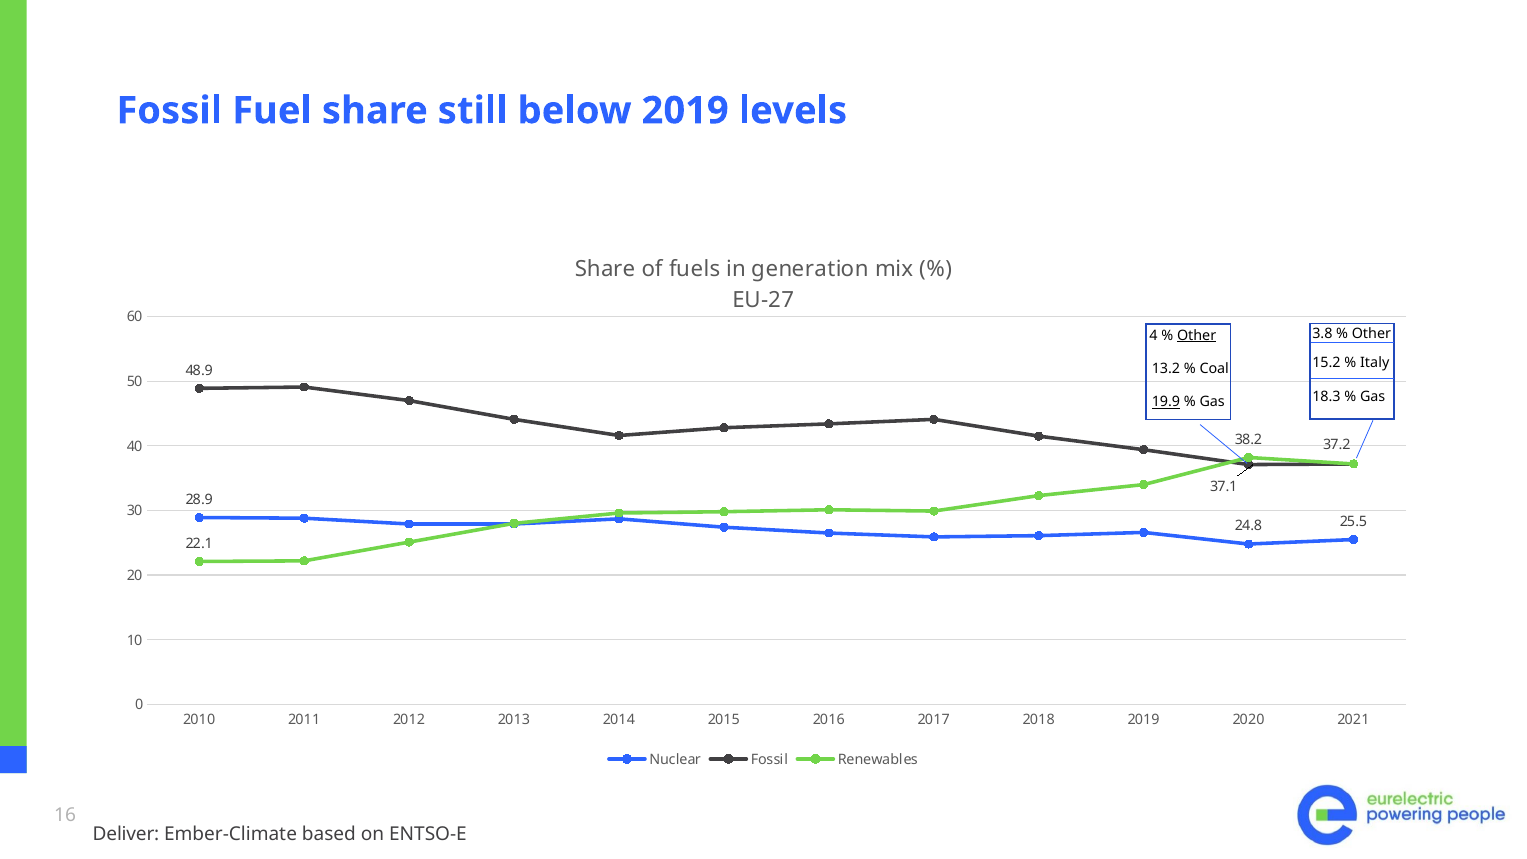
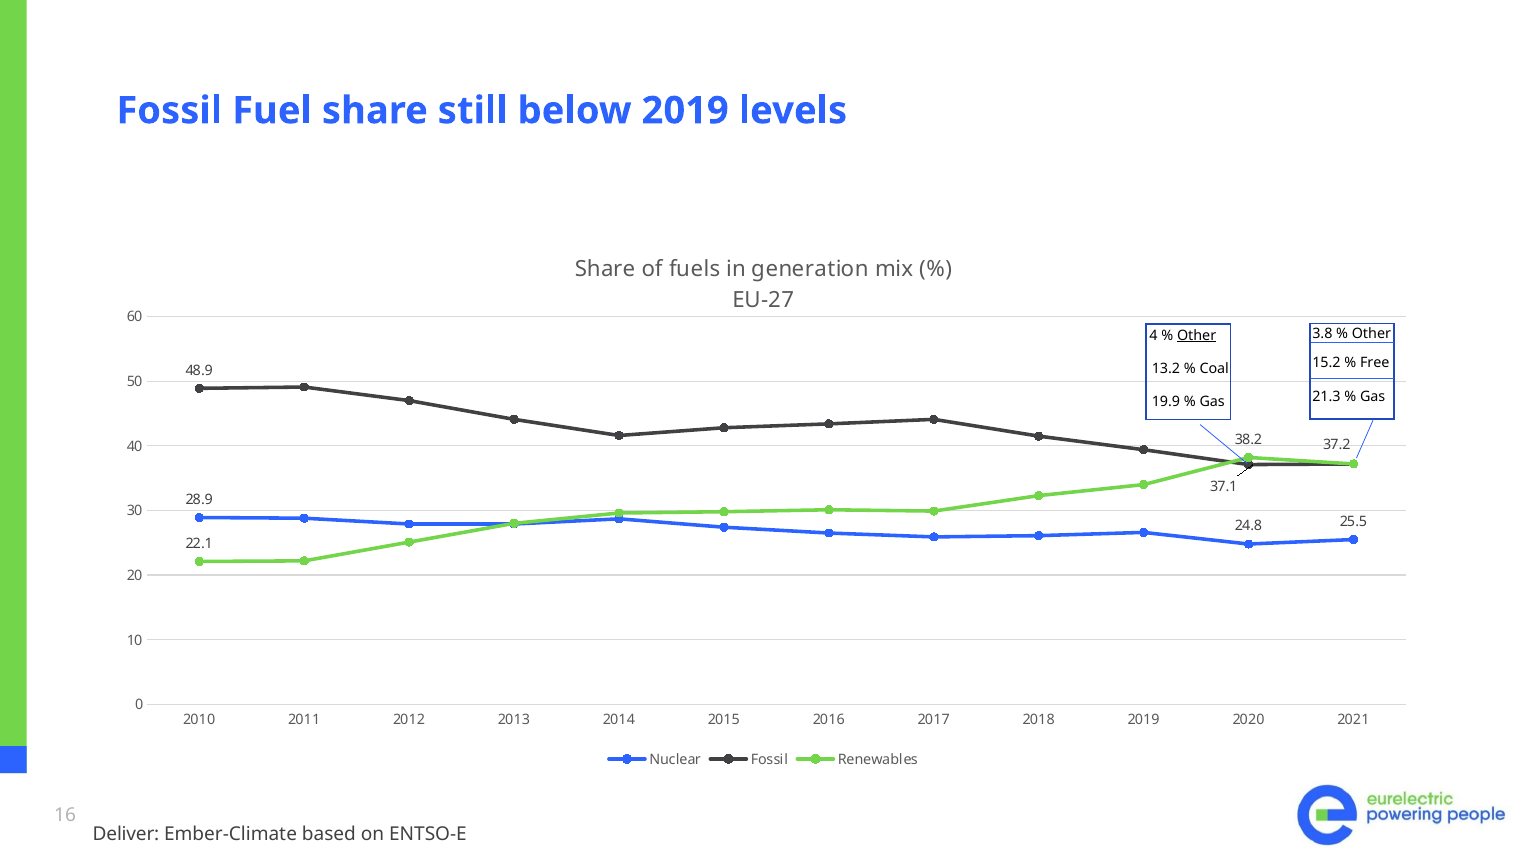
Italy: Italy -> Free
18.3: 18.3 -> 21.3
19.9 underline: present -> none
